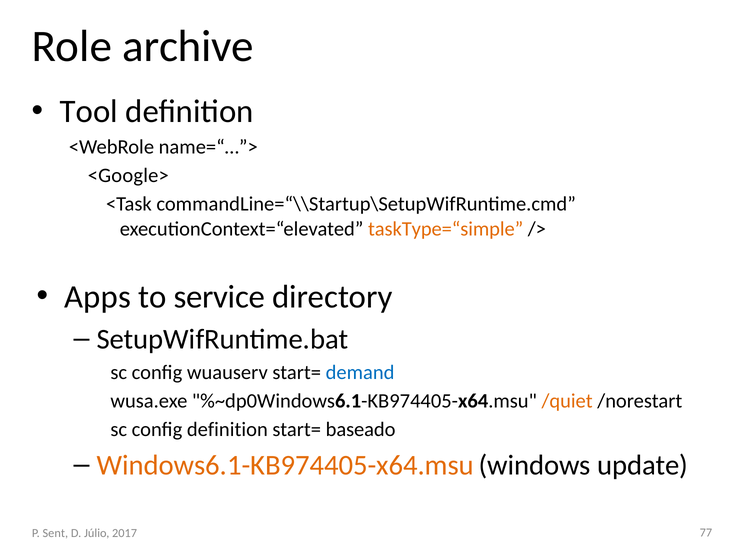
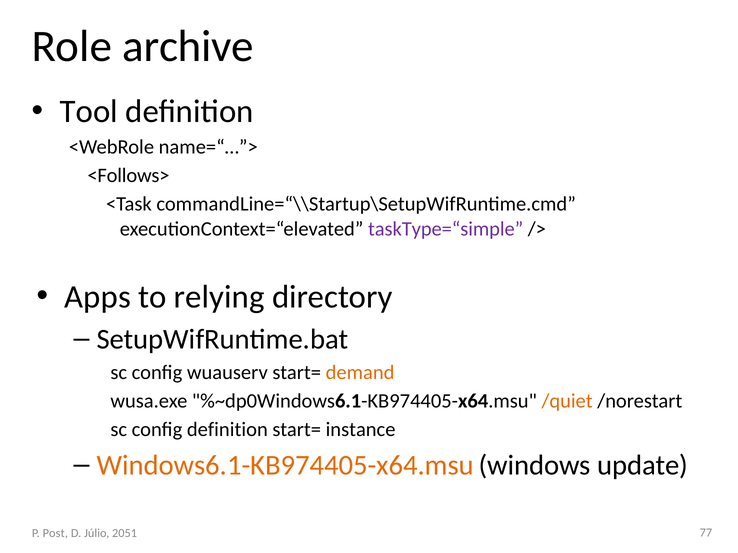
<Google>: <Google> -> <Follows>
taskType=“simple colour: orange -> purple
service: service -> relying
demand colour: blue -> orange
baseado: baseado -> instance
Sent: Sent -> Post
2017: 2017 -> 2051
